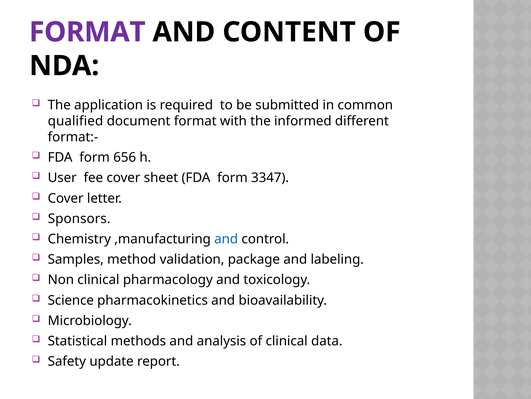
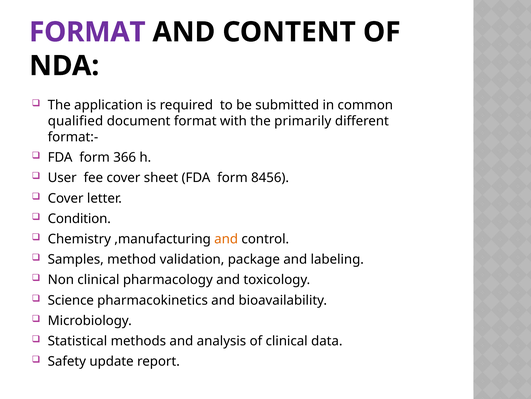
informed: informed -> primarily
656: 656 -> 366
3347: 3347 -> 8456
Sponsors: Sponsors -> Condition
and at (226, 239) colour: blue -> orange
